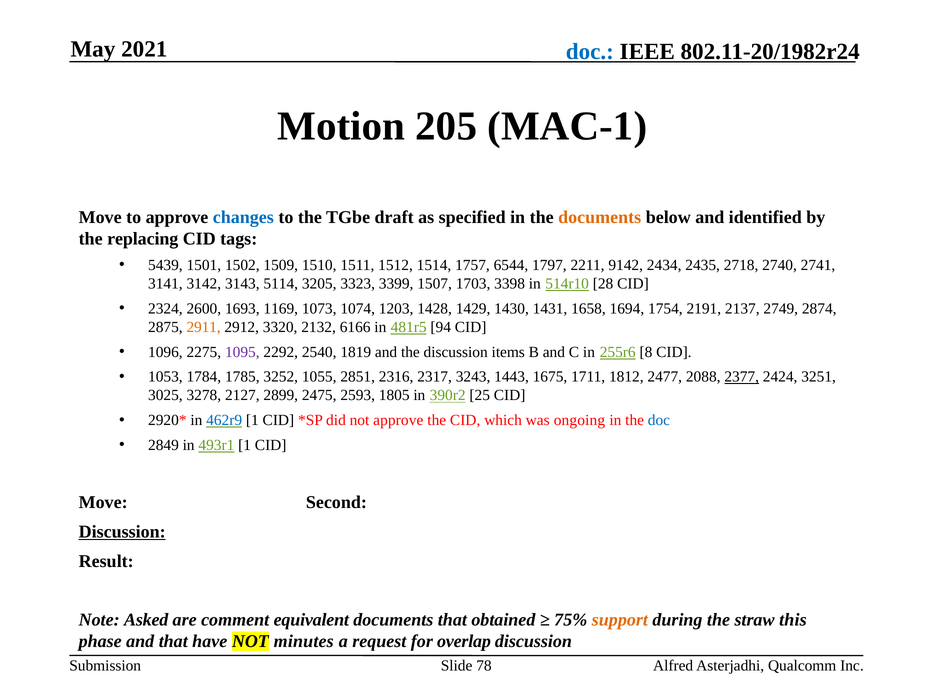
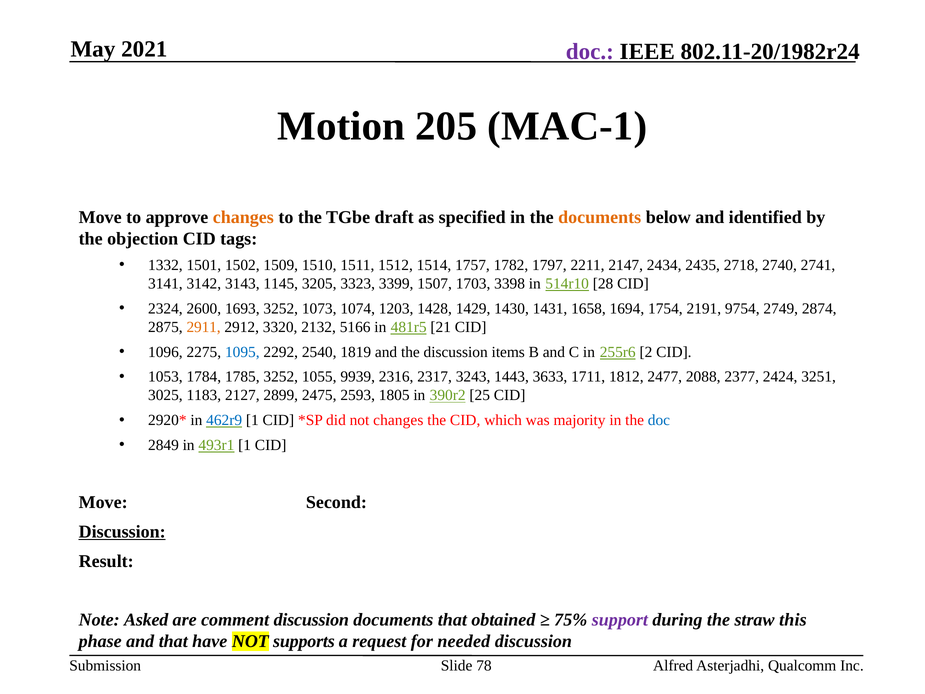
doc at (590, 51) colour: blue -> purple
changes at (243, 217) colour: blue -> orange
replacing: replacing -> objection
5439: 5439 -> 1332
6544: 6544 -> 1782
9142: 9142 -> 2147
5114: 5114 -> 1145
1693 1169: 1169 -> 3252
2137: 2137 -> 9754
6166: 6166 -> 5166
94: 94 -> 21
1095 colour: purple -> blue
8: 8 -> 2
2851: 2851 -> 9939
1675: 1675 -> 3633
2377 underline: present -> none
3278: 3278 -> 1183
not approve: approve -> changes
ongoing: ongoing -> majority
comment equivalent: equivalent -> discussion
support colour: orange -> purple
minutes: minutes -> supports
overlap: overlap -> needed
